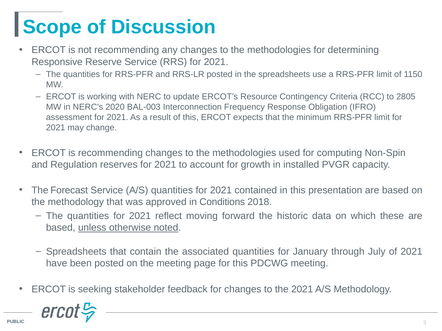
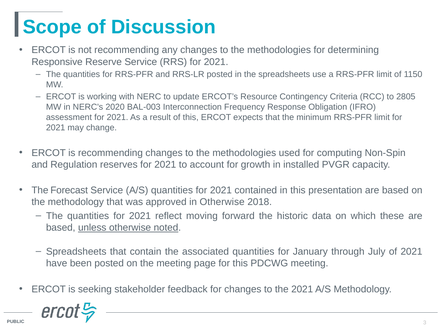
in Conditions: Conditions -> Otherwise
